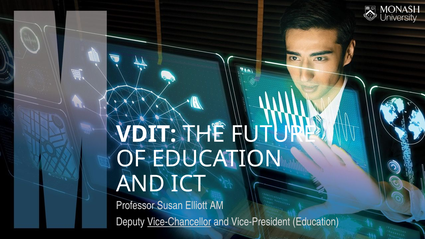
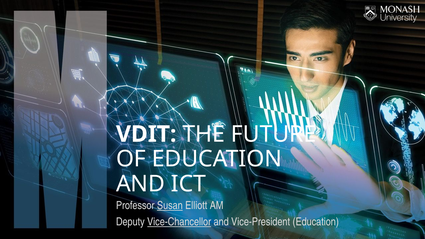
Susan underline: none -> present
